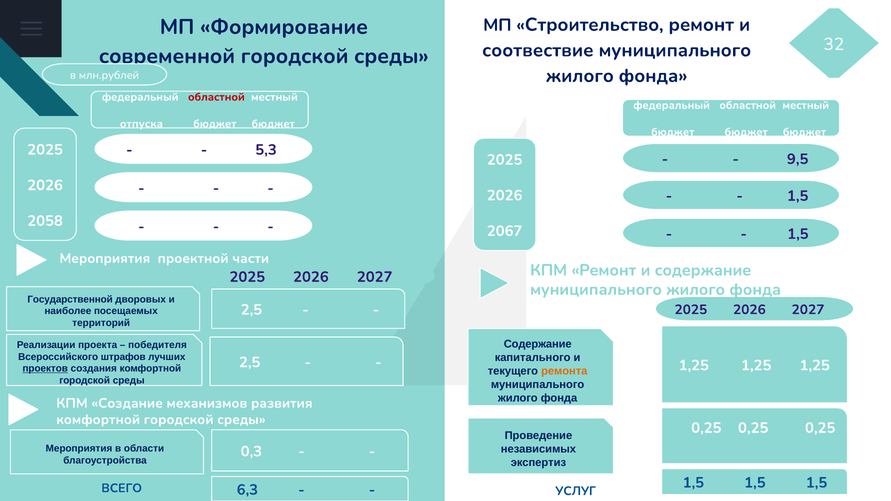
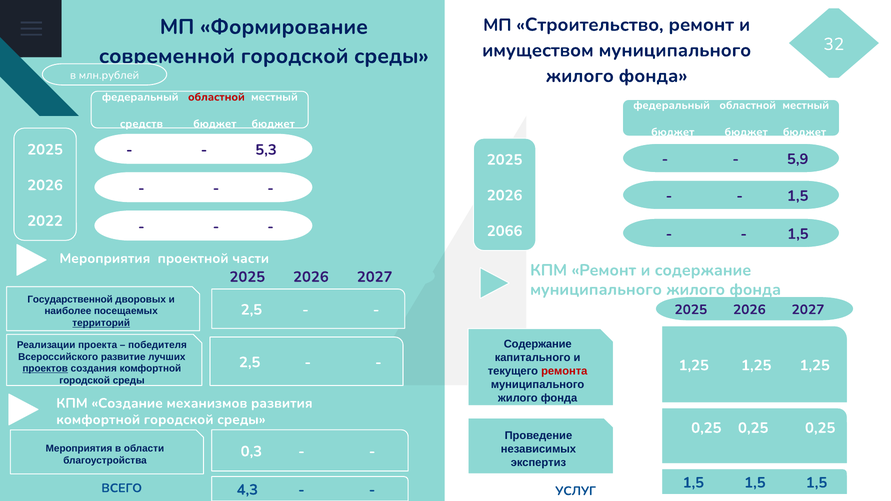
соотвествие: соотвествие -> имуществом
отпуска: отпуска -> средств
9,5: 9,5 -> 5,9
2058: 2058 -> 2022
2067: 2067 -> 2066
территорий underline: none -> present
штрафов: штрафов -> развитие
ремонта colour: orange -> red
6,3: 6,3 -> 4,3
